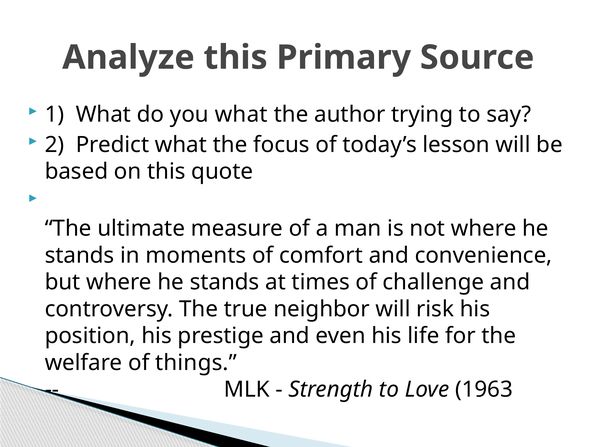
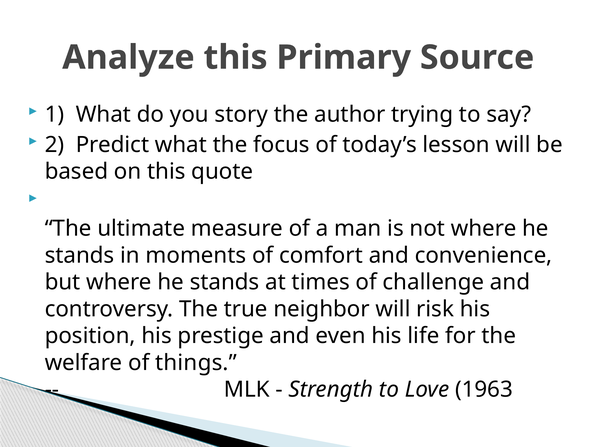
you what: what -> story
